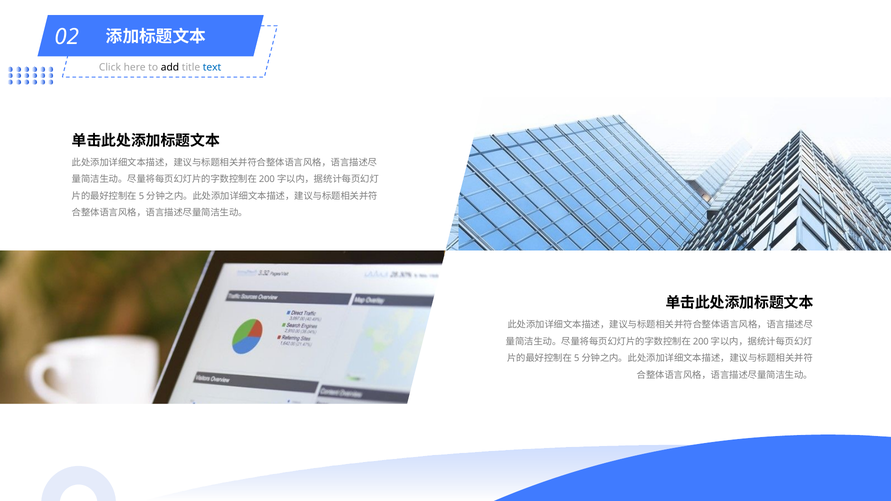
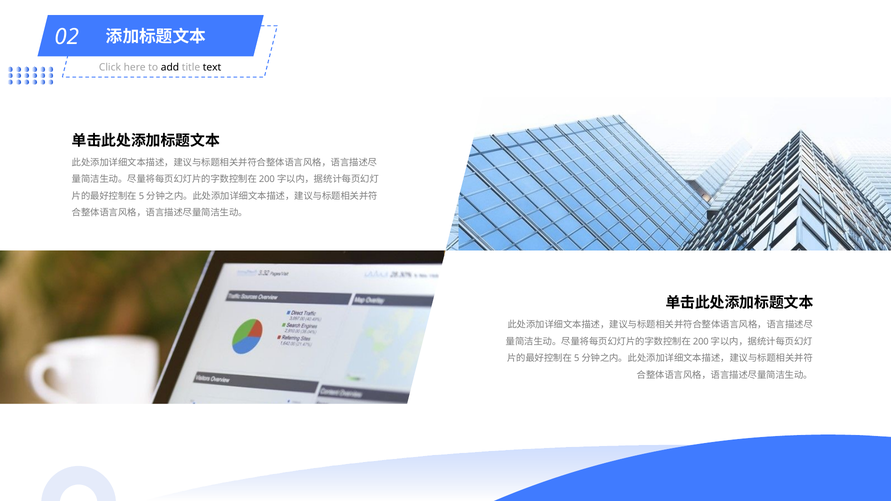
text colour: blue -> black
